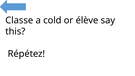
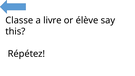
cold: cold -> livre
